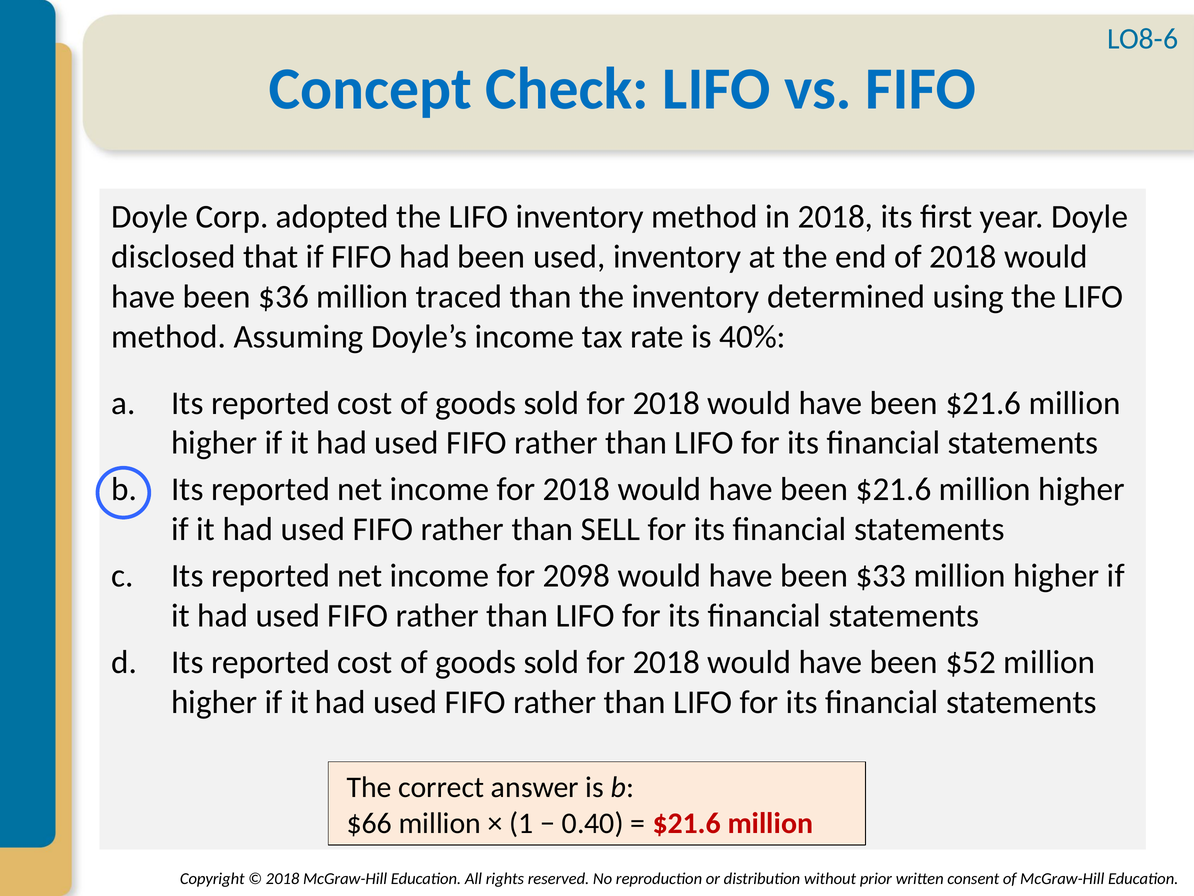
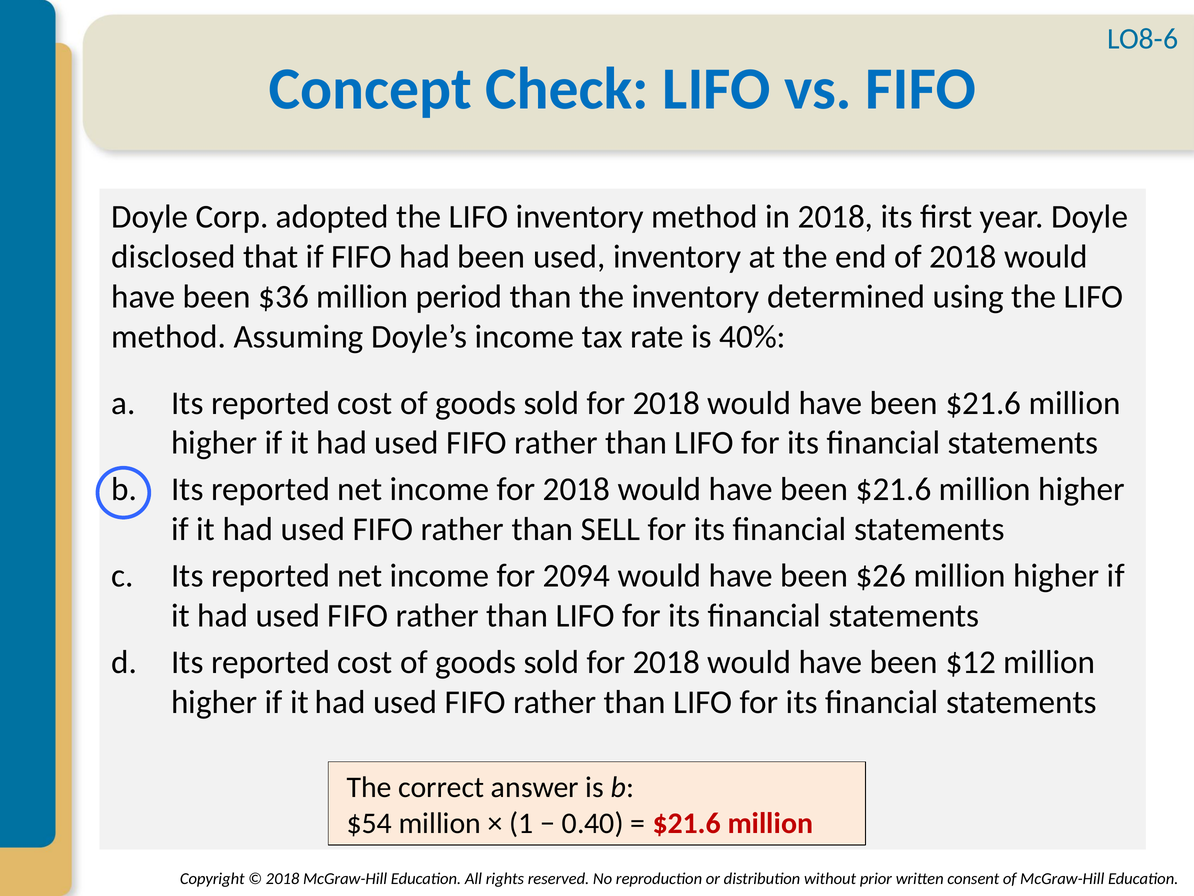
traced: traced -> period
2098: 2098 -> 2094
$33: $33 -> $26
$52: $52 -> $12
$66: $66 -> $54
